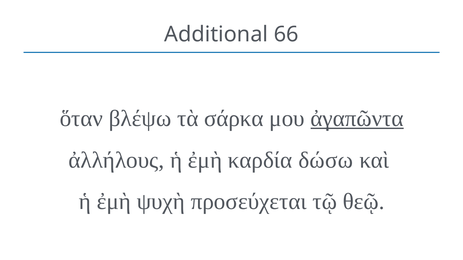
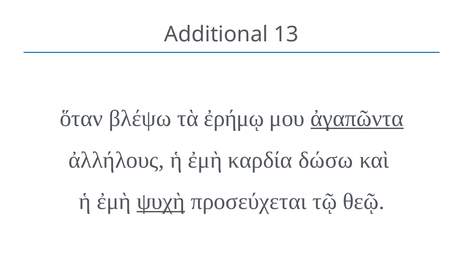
66: 66 -> 13
σάρκα: σάρκα -> ἐρήμῳ
ψυχὴ underline: none -> present
